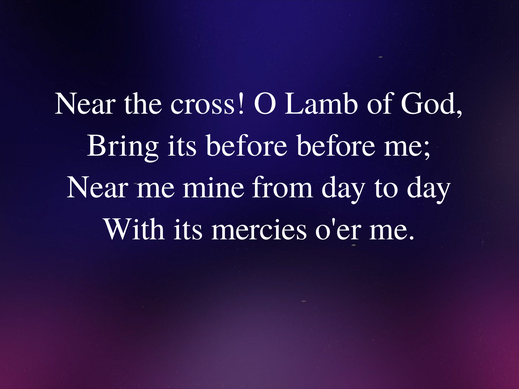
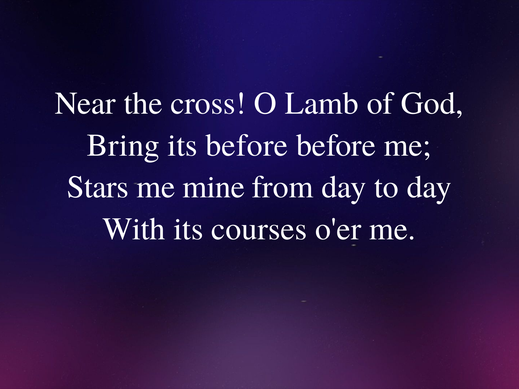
Near at (98, 187): Near -> Stars
mercies: mercies -> courses
